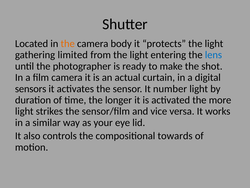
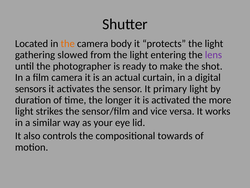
limited: limited -> slowed
lens colour: blue -> purple
number: number -> primary
